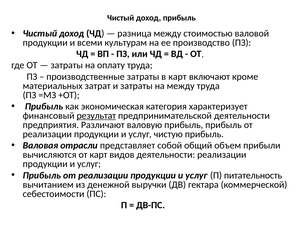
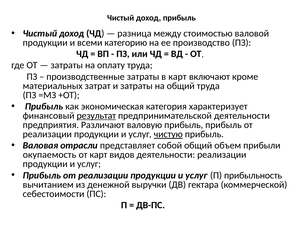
культурам: культурам -> категорию
на между: между -> общий
чистую underline: none -> present
вычисляются: вычисляются -> окупаемость
питательность: питательность -> прибыльность
